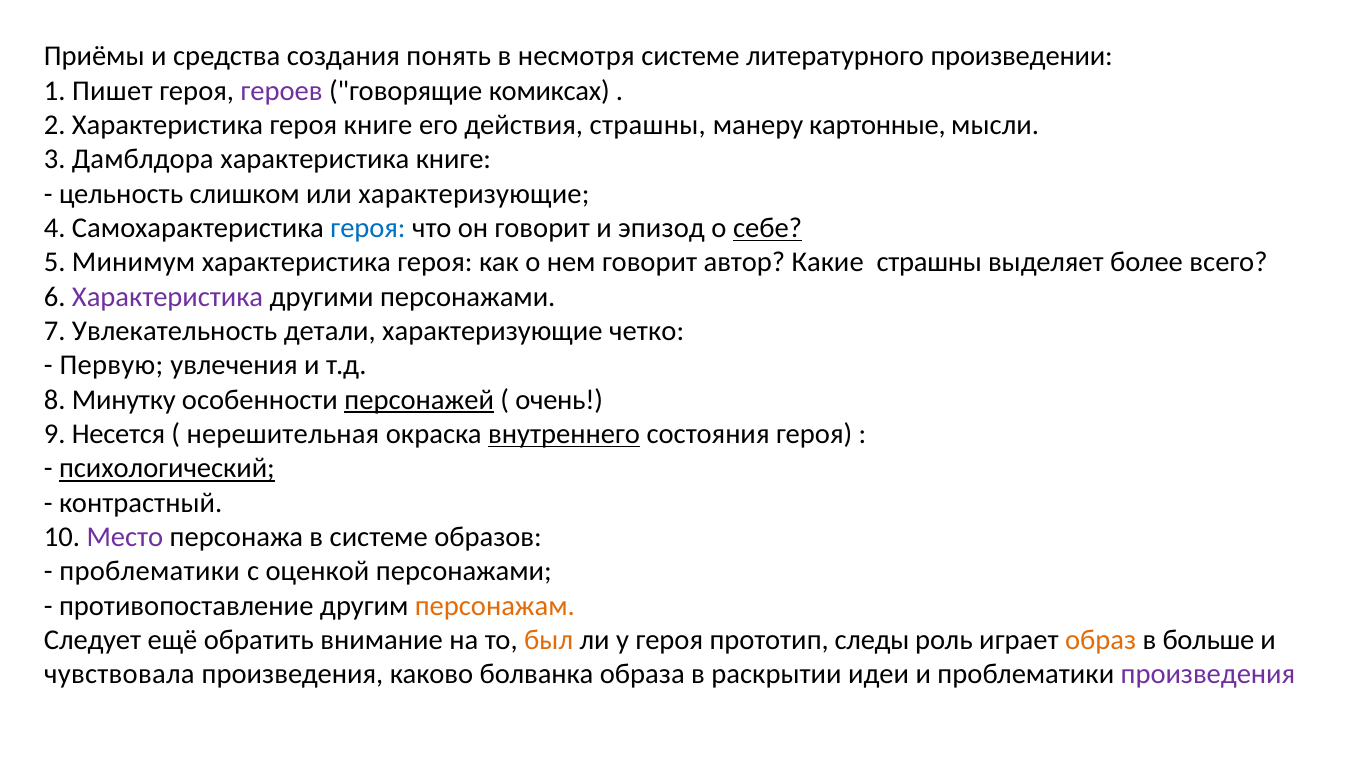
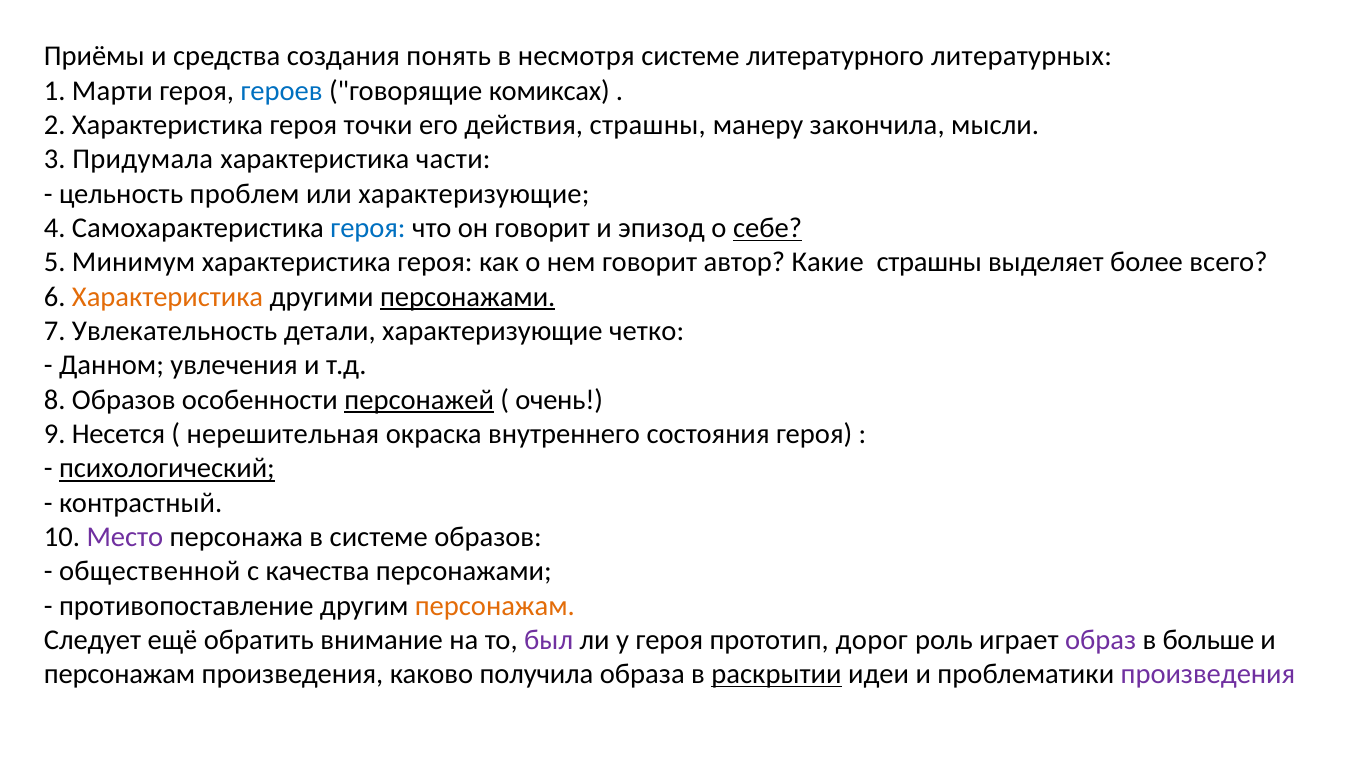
произведении: произведении -> литературных
Пишет: Пишет -> Марти
героев colour: purple -> blue
героя книге: книге -> точки
картонные: картонные -> закончила
Дамблдора: Дамблдора -> Придумала
характеристика книге: книге -> части
слишком: слишком -> проблем
Характеристика at (168, 297) colour: purple -> orange
персонажами at (468, 297) underline: none -> present
Первую: Первую -> Данном
8 Минутку: Минутку -> Образов
внутреннего underline: present -> none
проблематики at (150, 571): проблематики -> общественной
оценкой: оценкой -> качества
был colour: orange -> purple
следы: следы -> дорог
образ colour: orange -> purple
чувствовала at (119, 674): чувствовала -> персонажам
болванка: болванка -> получила
раскрытии underline: none -> present
